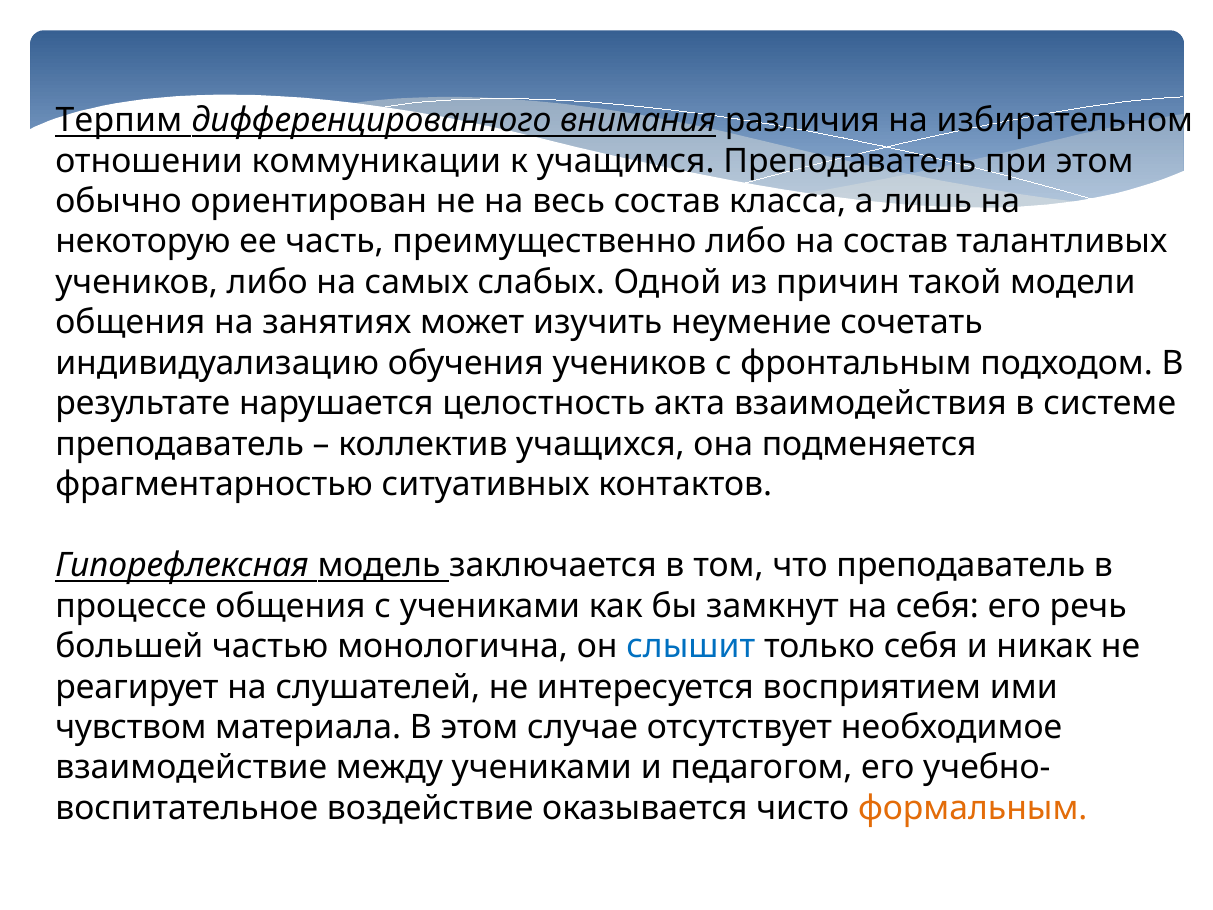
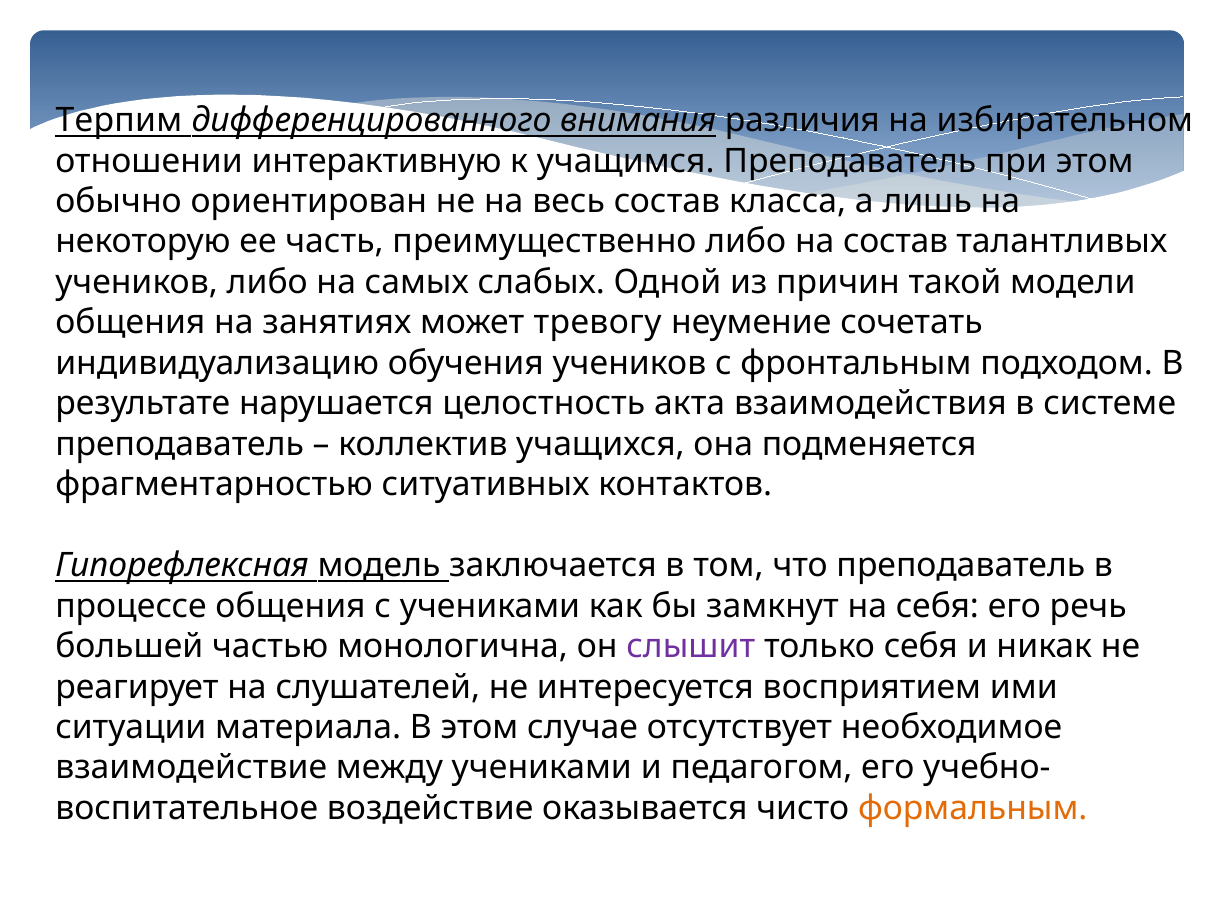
коммуникации: коммуникации -> интерактивную
изучить: изучить -> тревогу
слышит colour: blue -> purple
чувством: чувством -> ситуации
